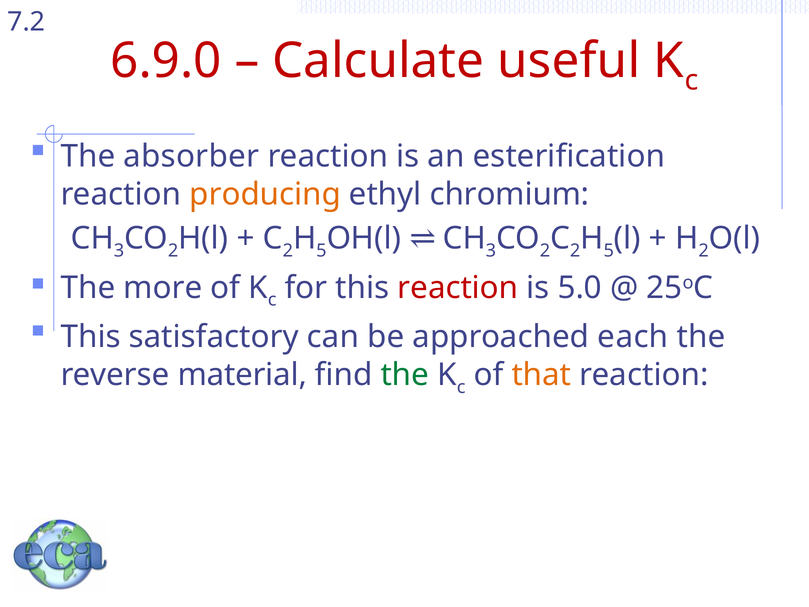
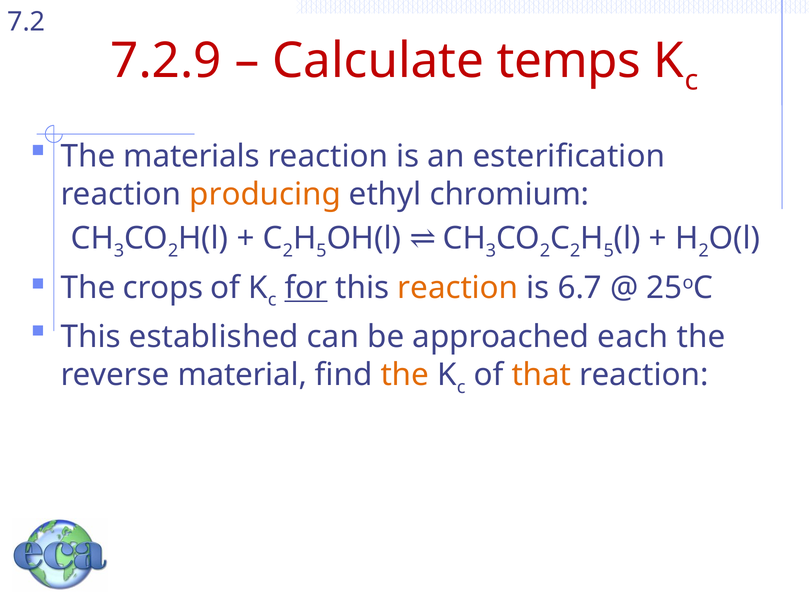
6.9.0: 6.9.0 -> 7.2.9
useful: useful -> temps
absorber: absorber -> materials
more: more -> crops
for underline: none -> present
reaction at (458, 288) colour: red -> orange
5.0: 5.0 -> 6.7
satisfactory: satisfactory -> established
the at (405, 375) colour: green -> orange
